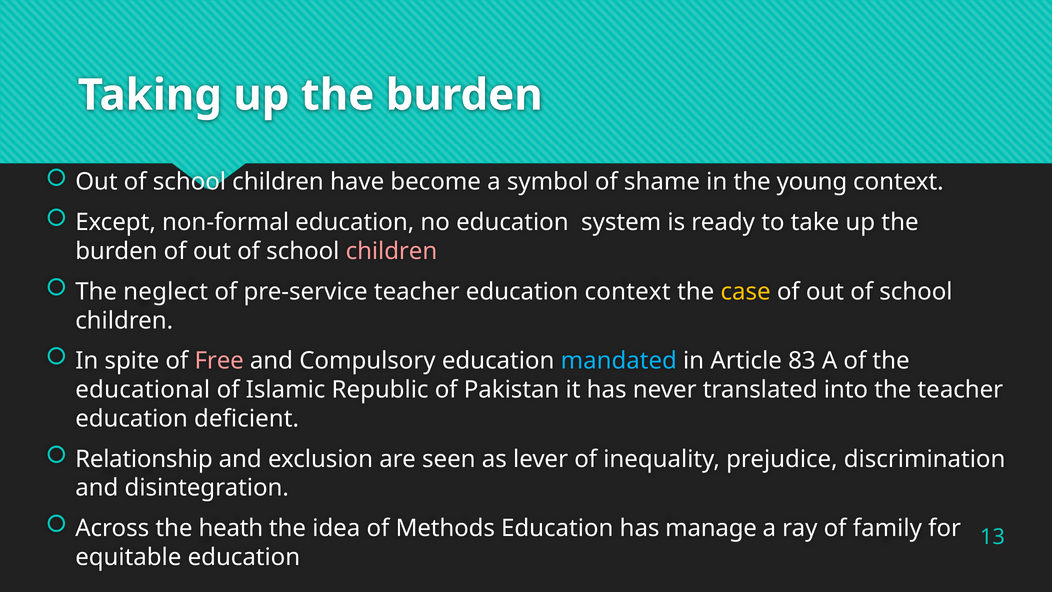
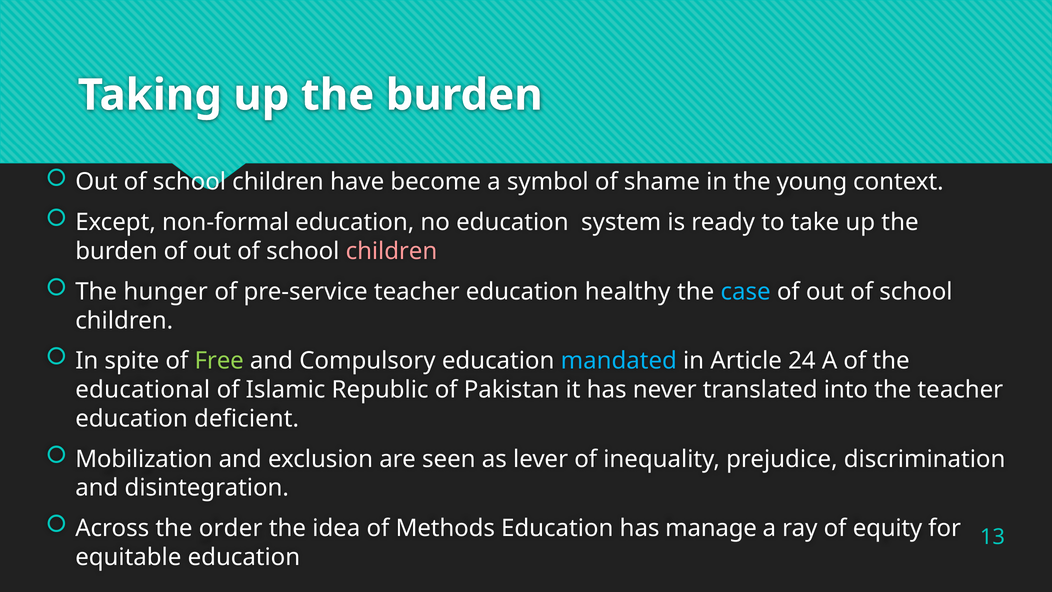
neglect: neglect -> hunger
education context: context -> healthy
case colour: yellow -> light blue
Free colour: pink -> light green
83: 83 -> 24
Relationship: Relationship -> Mobilization
heath: heath -> order
family: family -> equity
